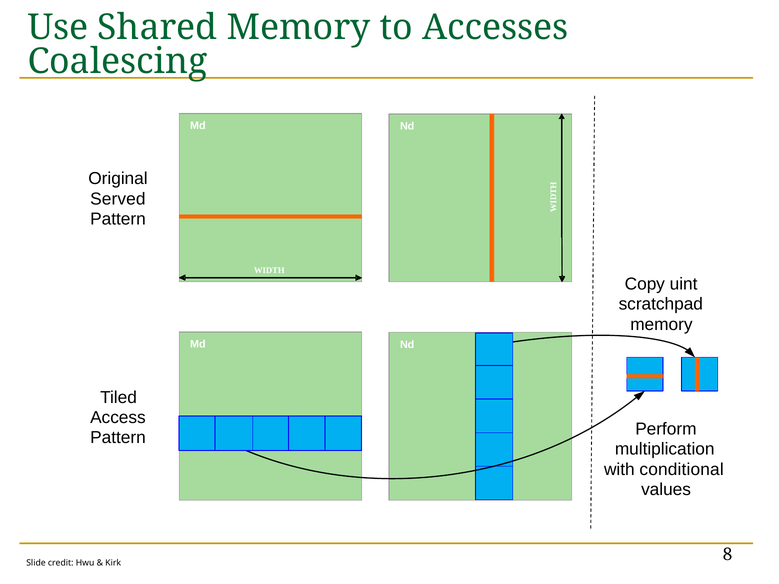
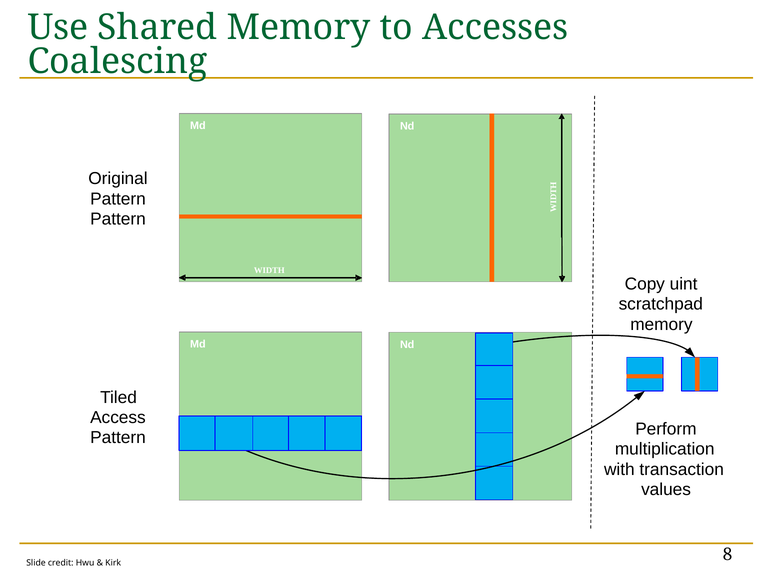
Served at (118, 199): Served -> Pattern
conditional: conditional -> transaction
